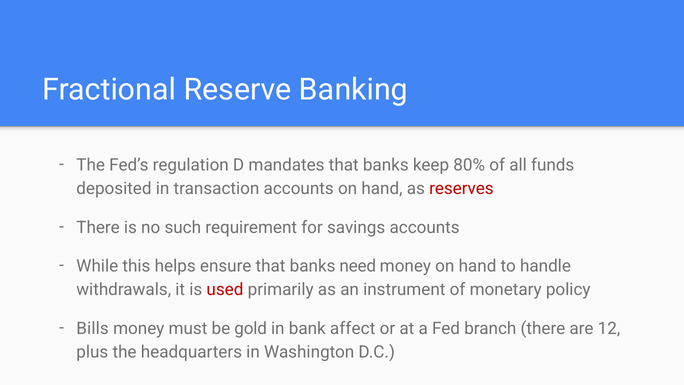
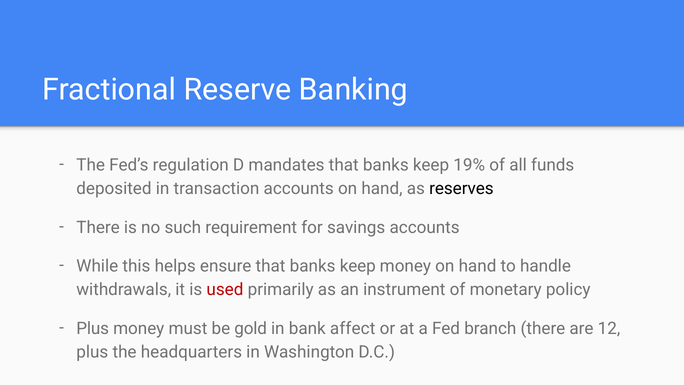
80%: 80% -> 19%
reserves colour: red -> black
ensure that banks need: need -> keep
Bills at (93, 328): Bills -> Plus
